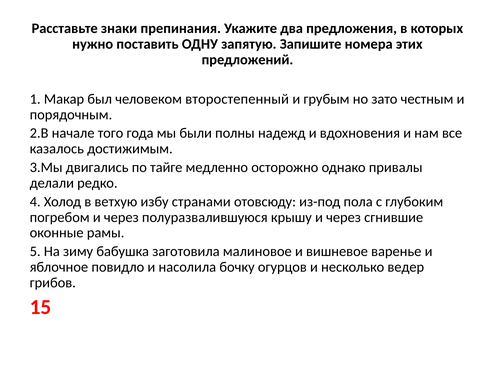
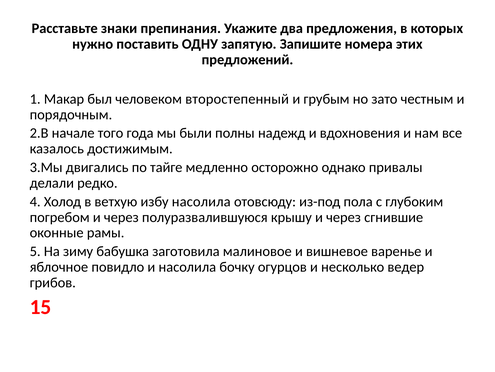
избу странами: странами -> насолила
